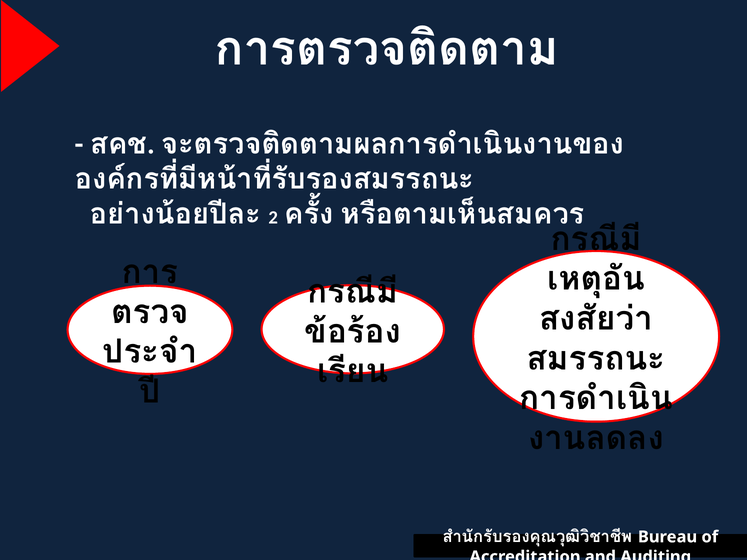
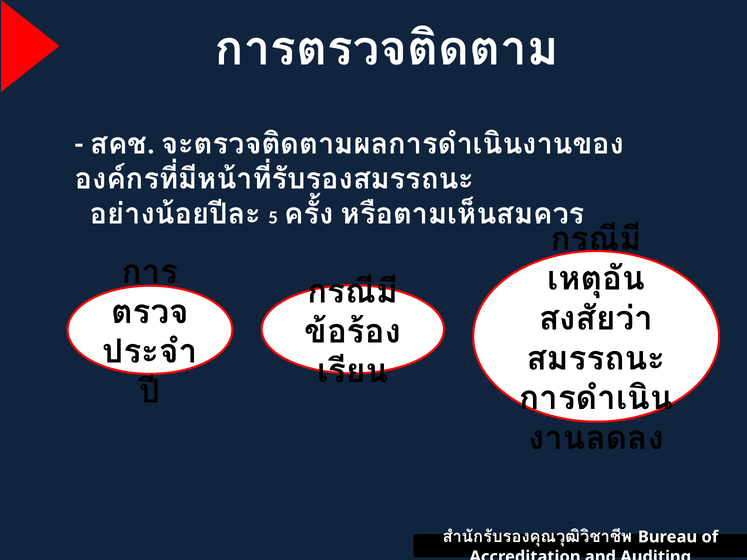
2: 2 -> 5
